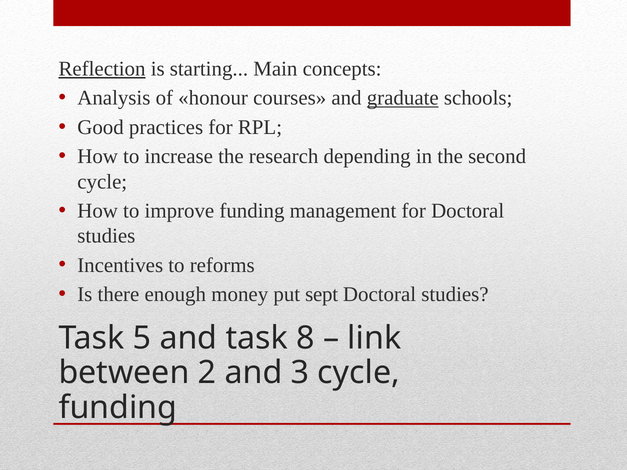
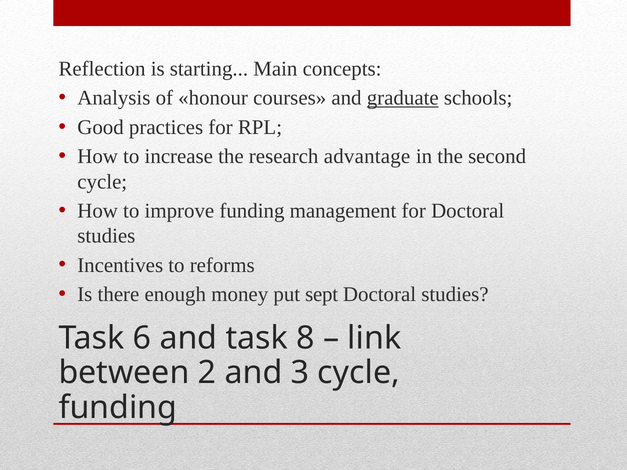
Reflection underline: present -> none
depending: depending -> advantage
5: 5 -> 6
